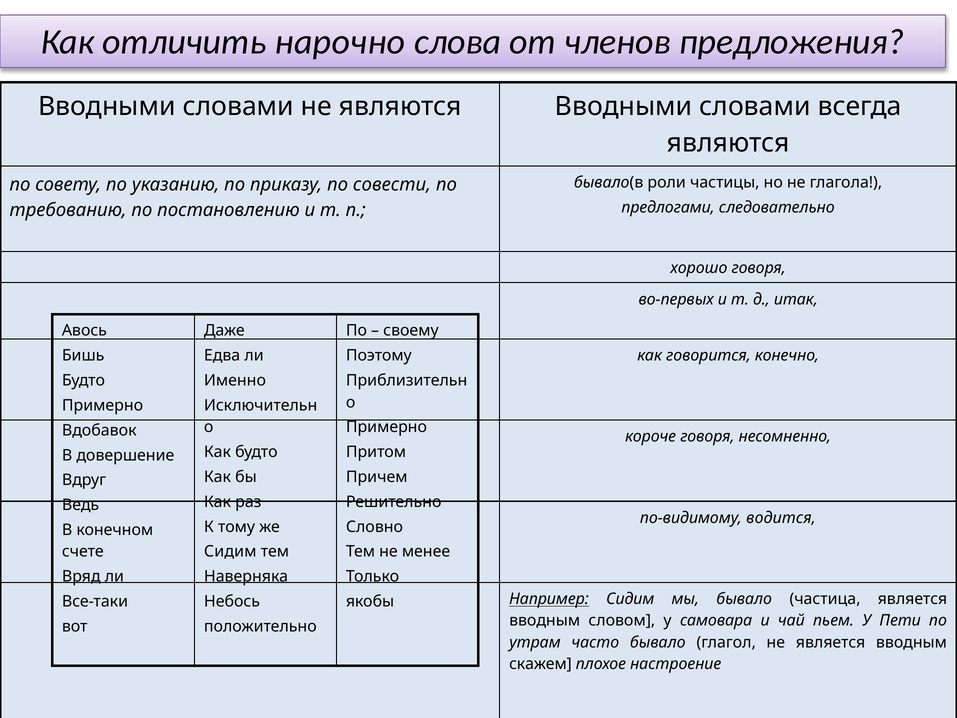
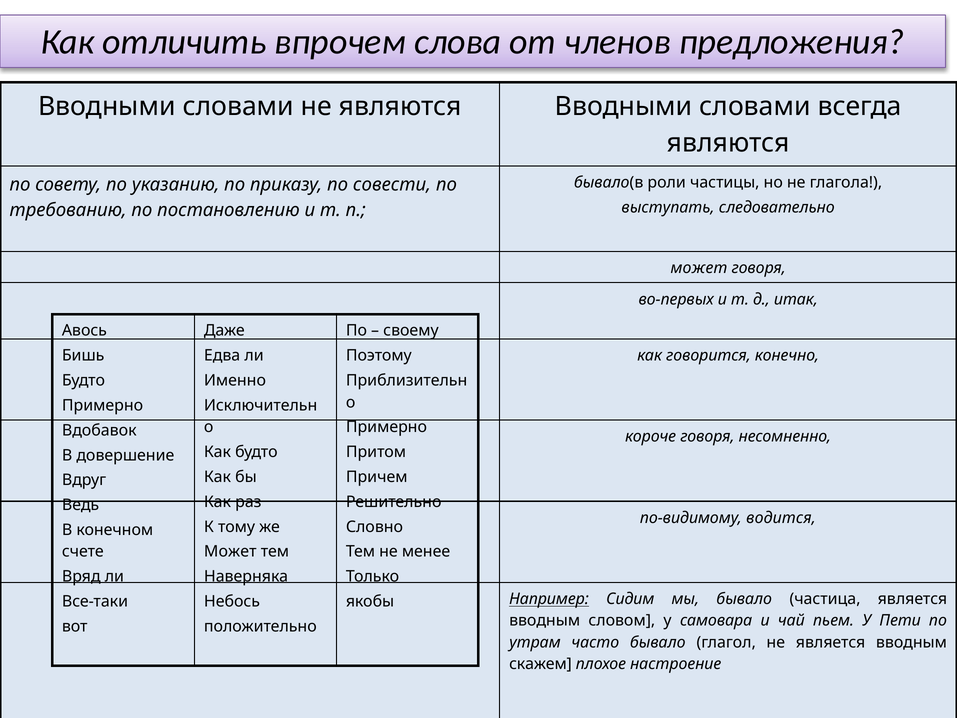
нарочно: нарочно -> впрочем
предлогами: предлогами -> выступать
хорошо at (699, 268): хорошо -> может
Сидим at (230, 552): Сидим -> Может
